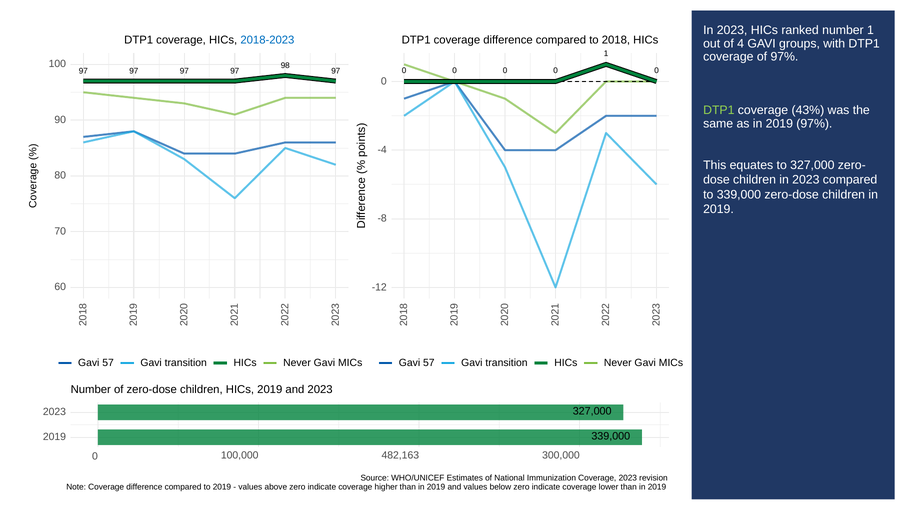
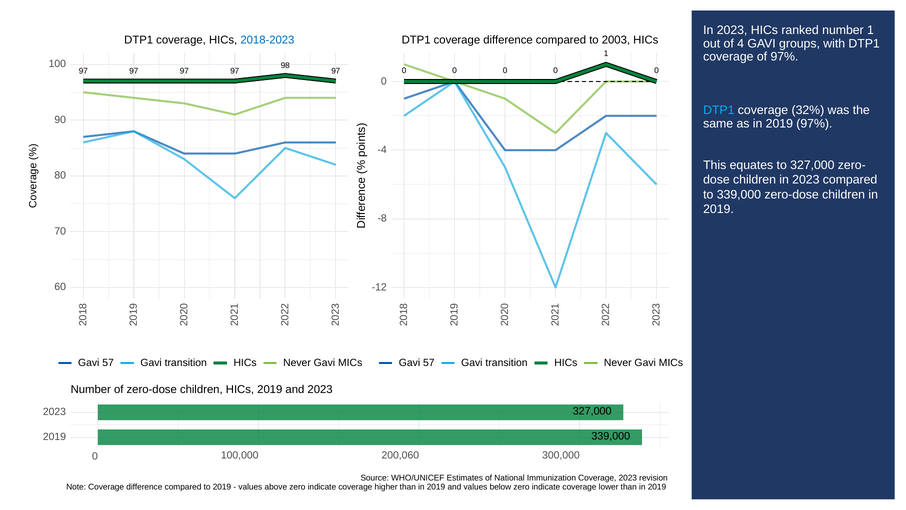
2018: 2018 -> 2003
DTP1 at (719, 110) colour: light green -> light blue
43%: 43% -> 32%
482,163: 482,163 -> 200,060
